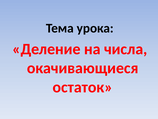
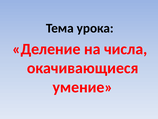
остаток: остаток -> умение
